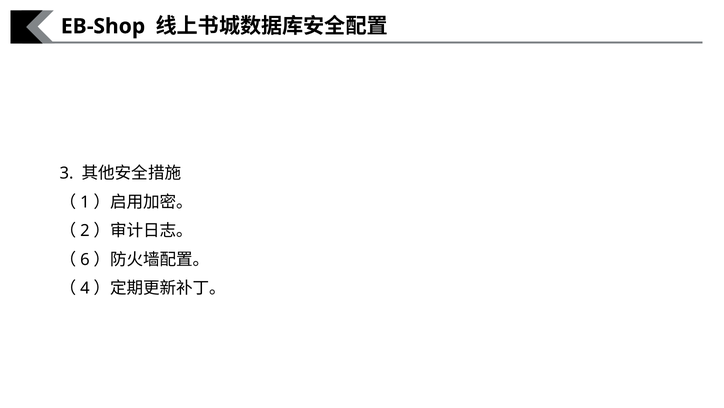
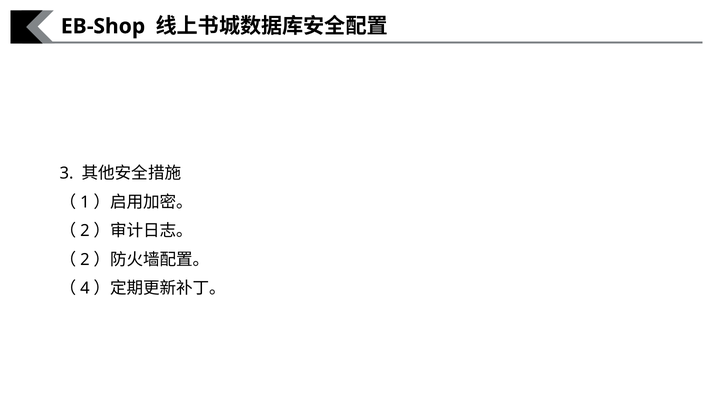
6 at (85, 259): 6 -> 2
